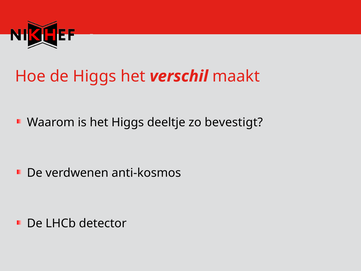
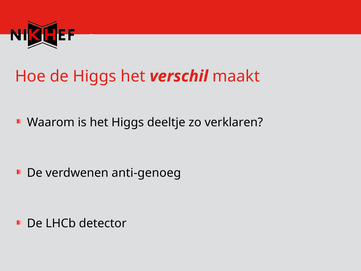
bevestigt: bevestigt -> verklaren
anti-kosmos: anti-kosmos -> anti-genoeg
